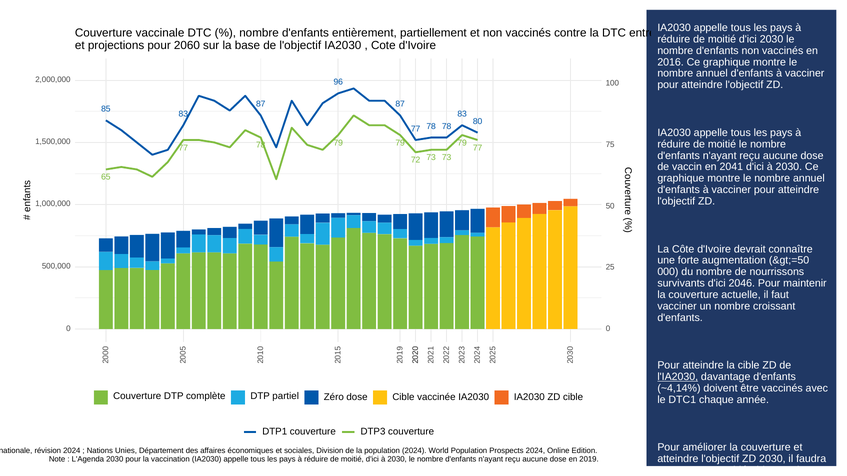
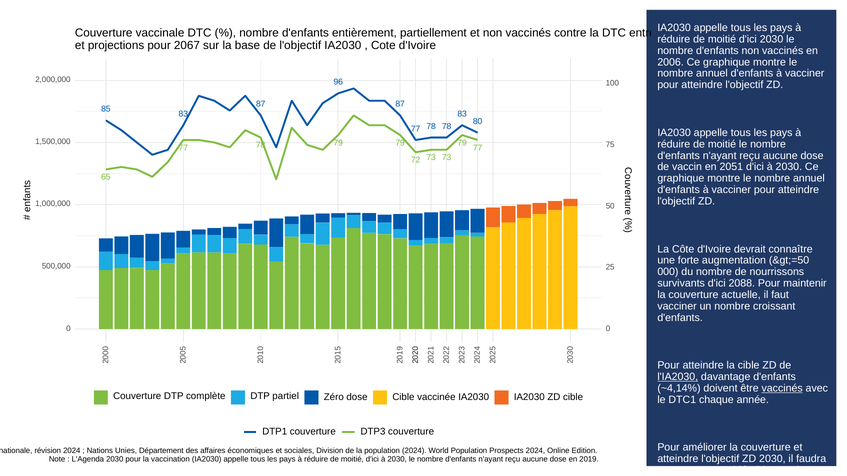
2060: 2060 -> 2067
2016: 2016 -> 2006
2041: 2041 -> 2051
2046: 2046 -> 2088
vaccinés at (782, 389) underline: none -> present
